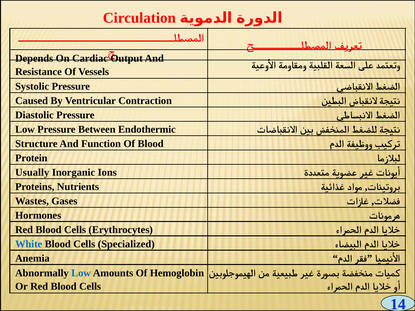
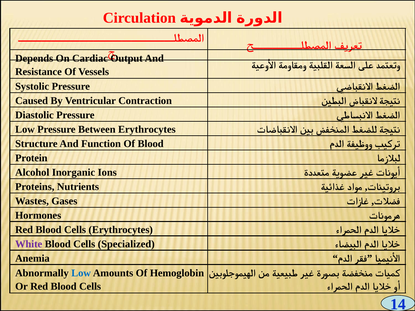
Between Endothermic: Endothermic -> Erythrocytes
Usually: Usually -> Alcohol
White colour: blue -> purple
